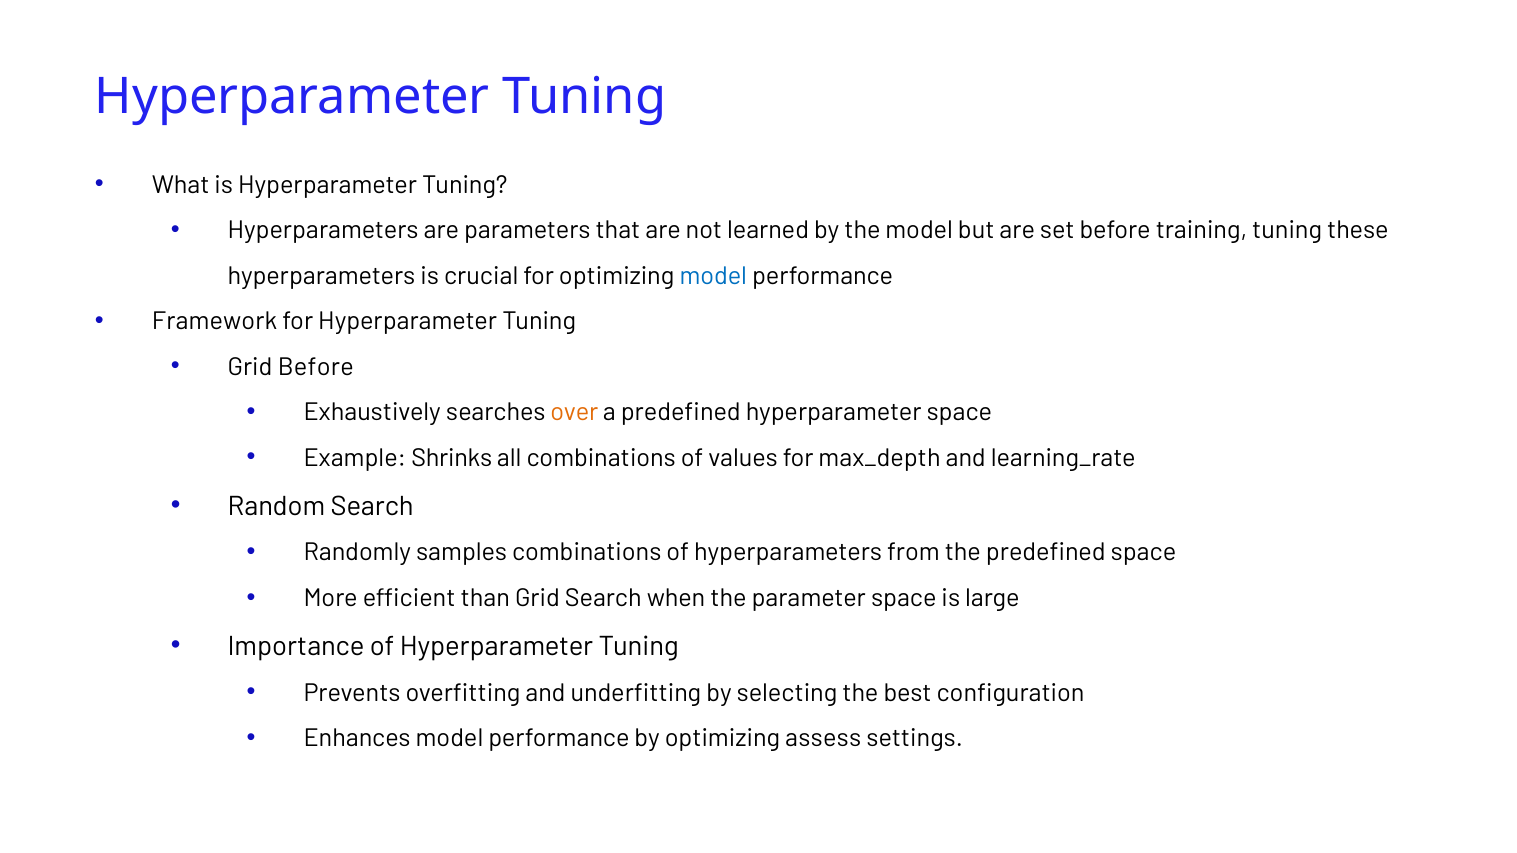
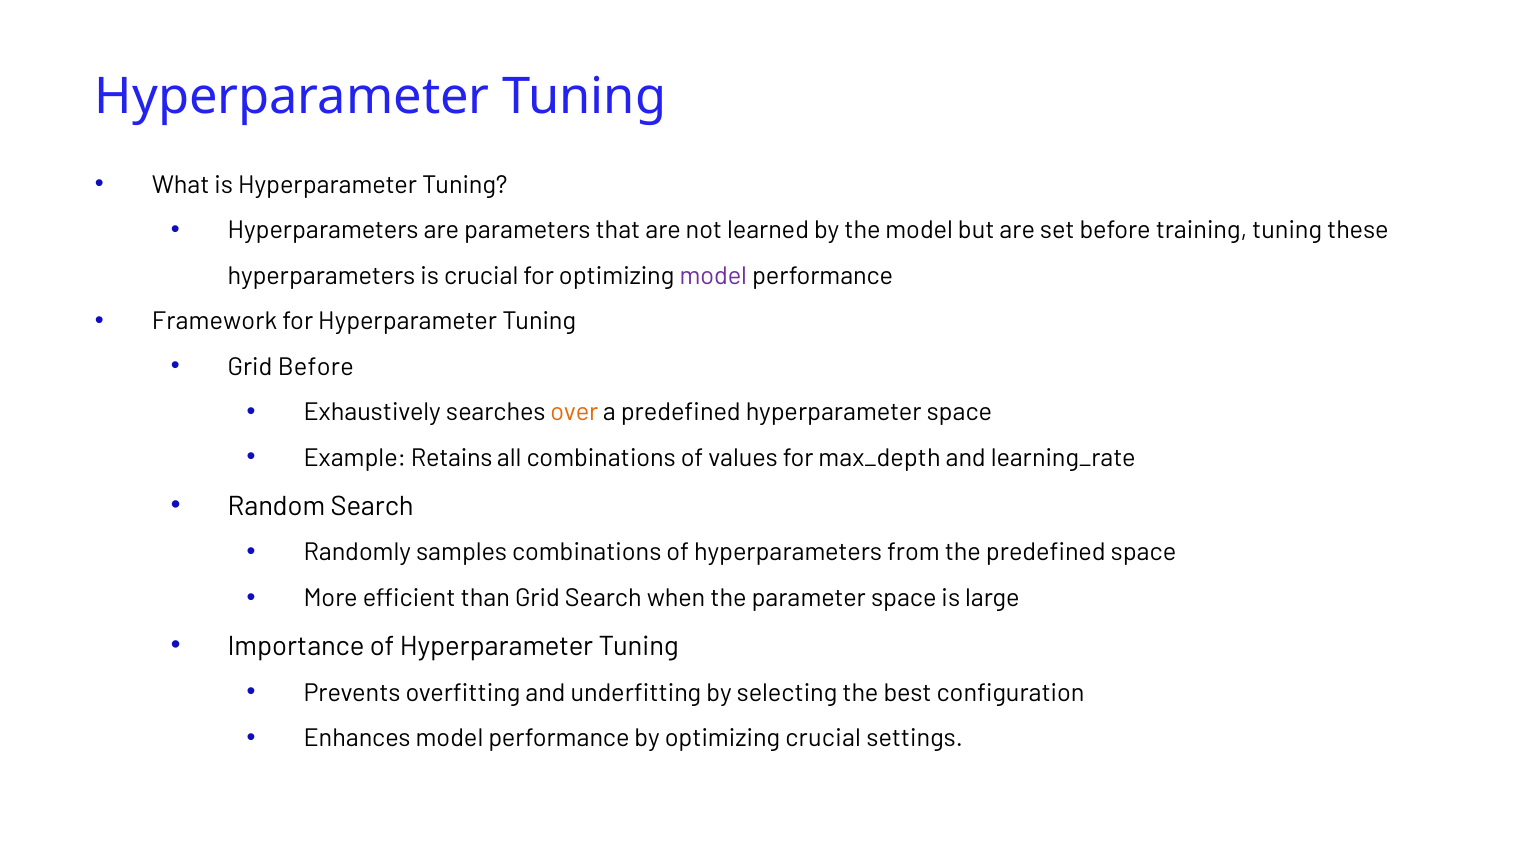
model at (713, 276) colour: blue -> purple
Shrinks: Shrinks -> Retains
optimizing assess: assess -> crucial
